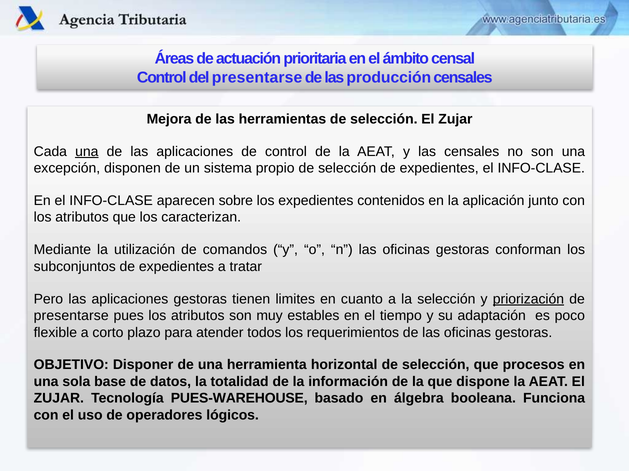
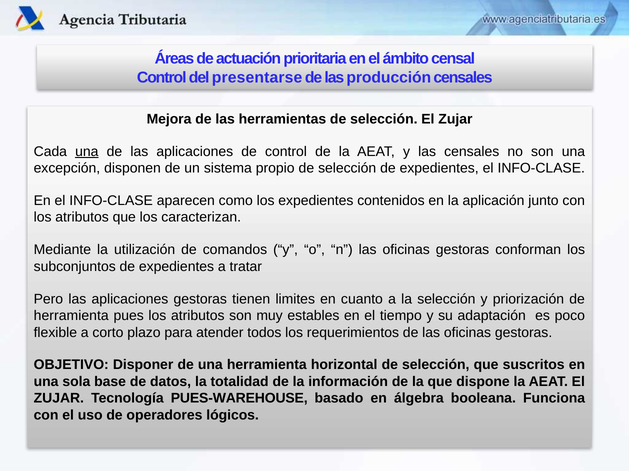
sobre: sobre -> como
priorización underline: present -> none
presentarse at (71, 316): presentarse -> herramienta
procesos: procesos -> suscritos
